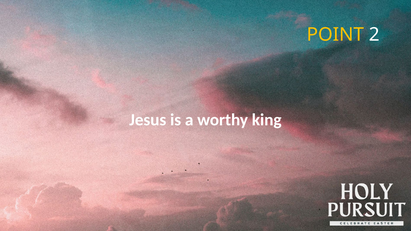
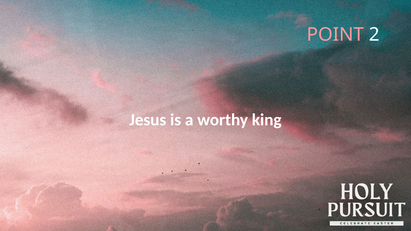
POINT colour: yellow -> pink
